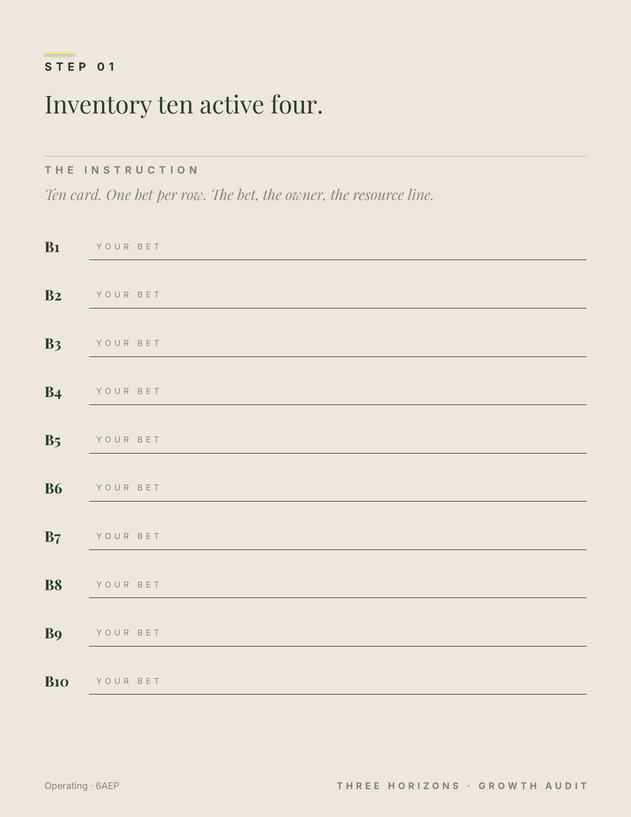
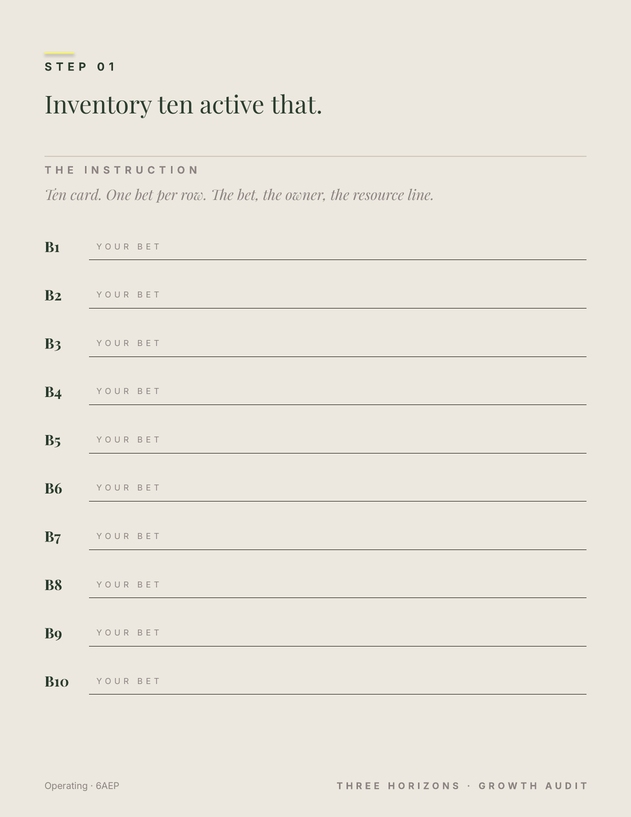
four: four -> that
